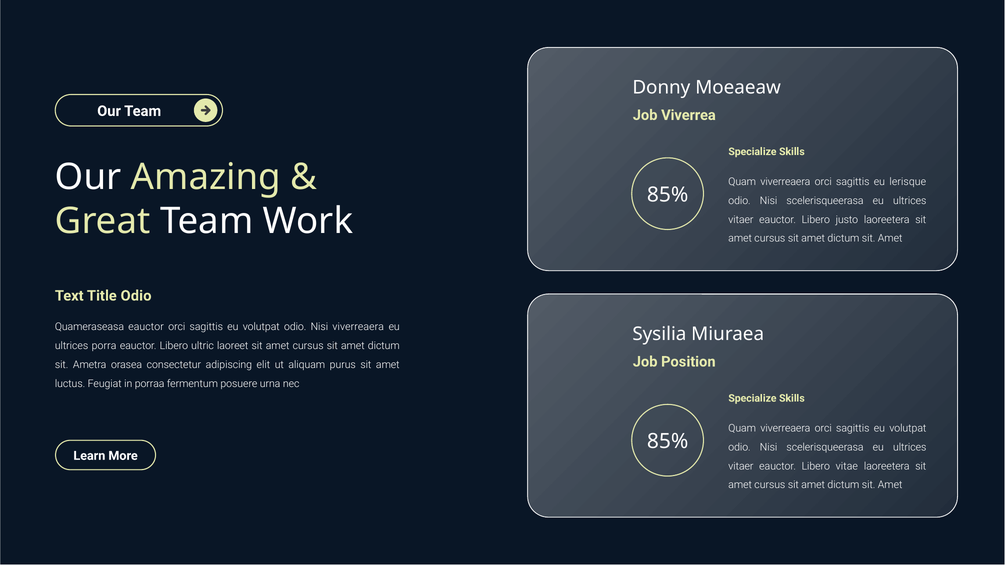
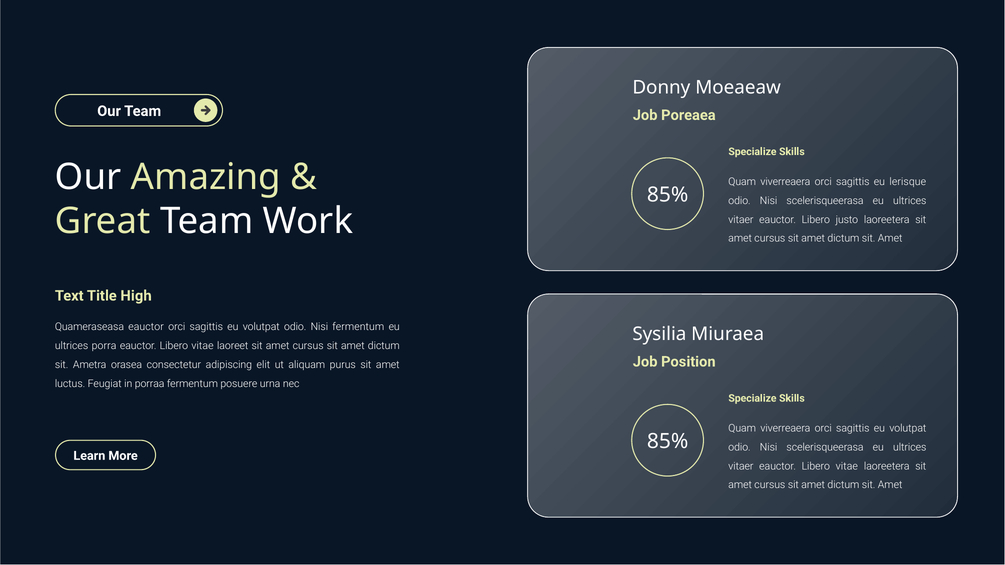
Viverrea: Viverrea -> Poreaea
Title Odio: Odio -> High
Nisi viverreaera: viverreaera -> fermentum
ultric at (203, 346): ultric -> vitae
